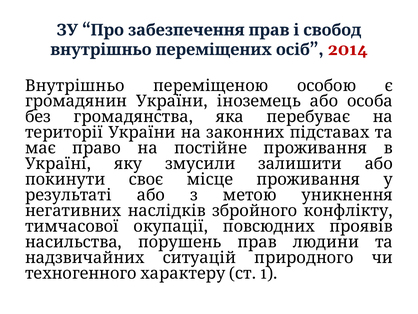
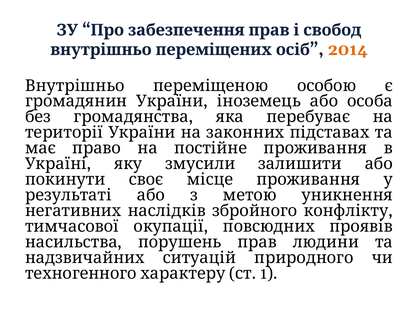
2014 colour: red -> orange
